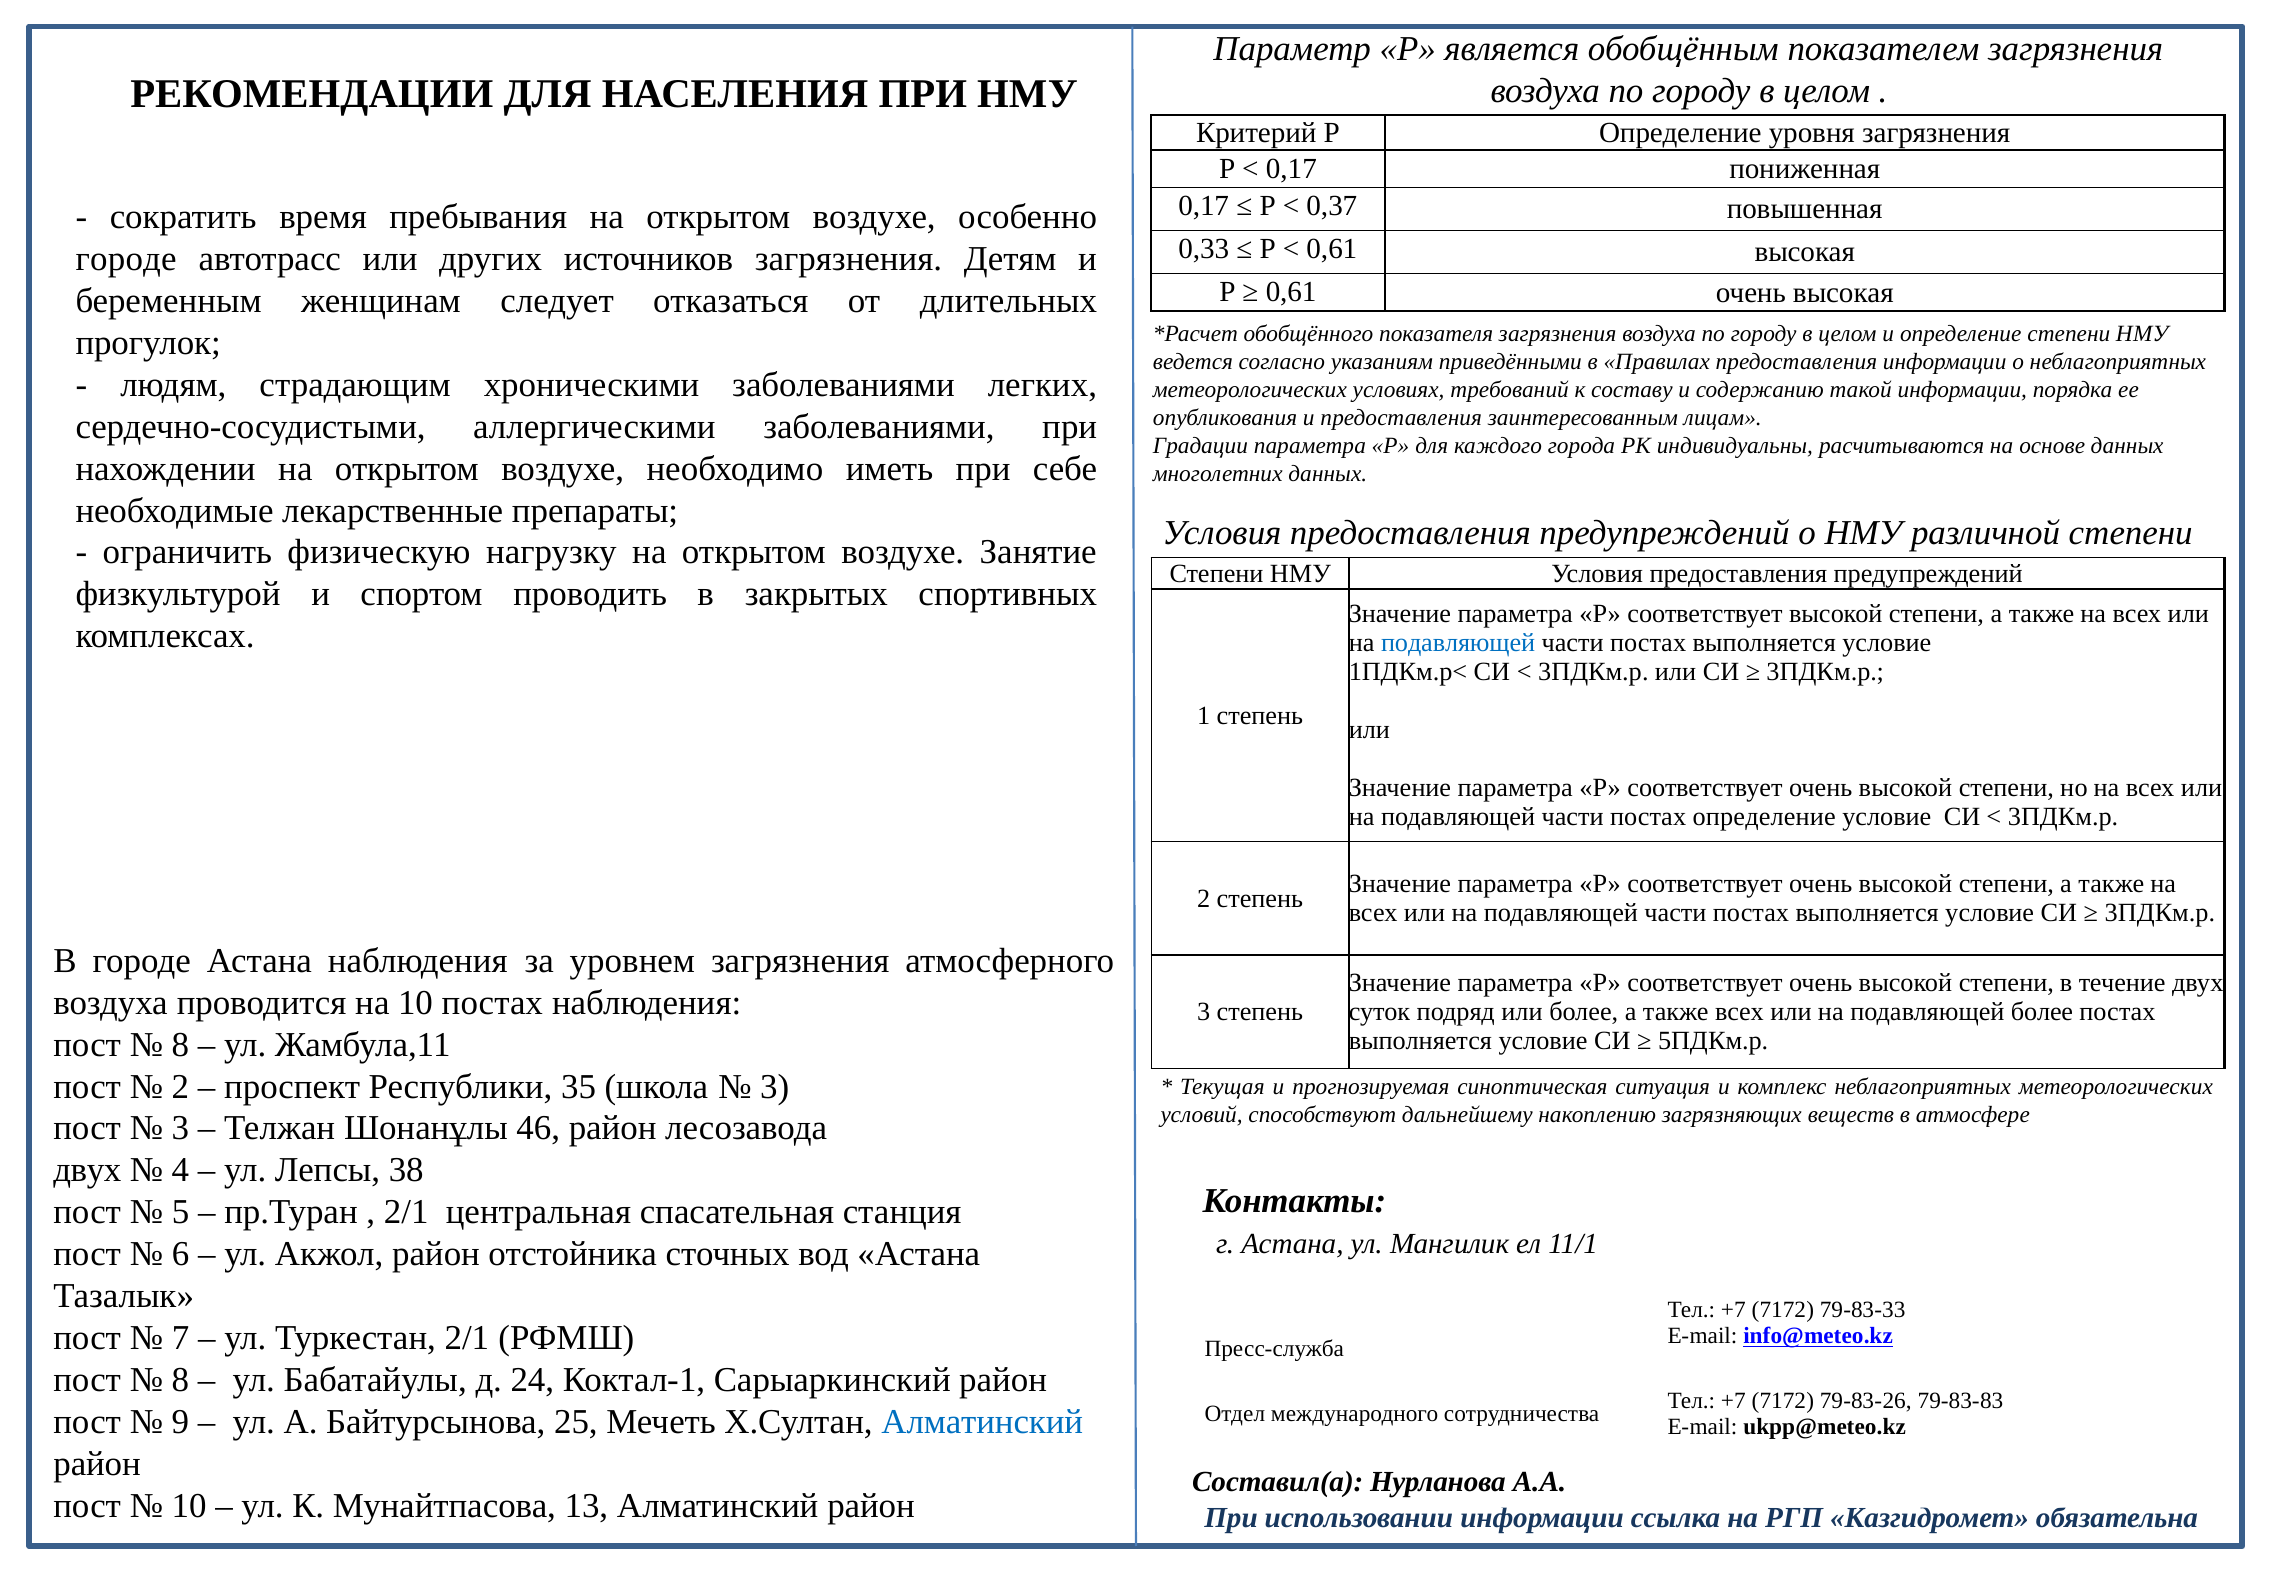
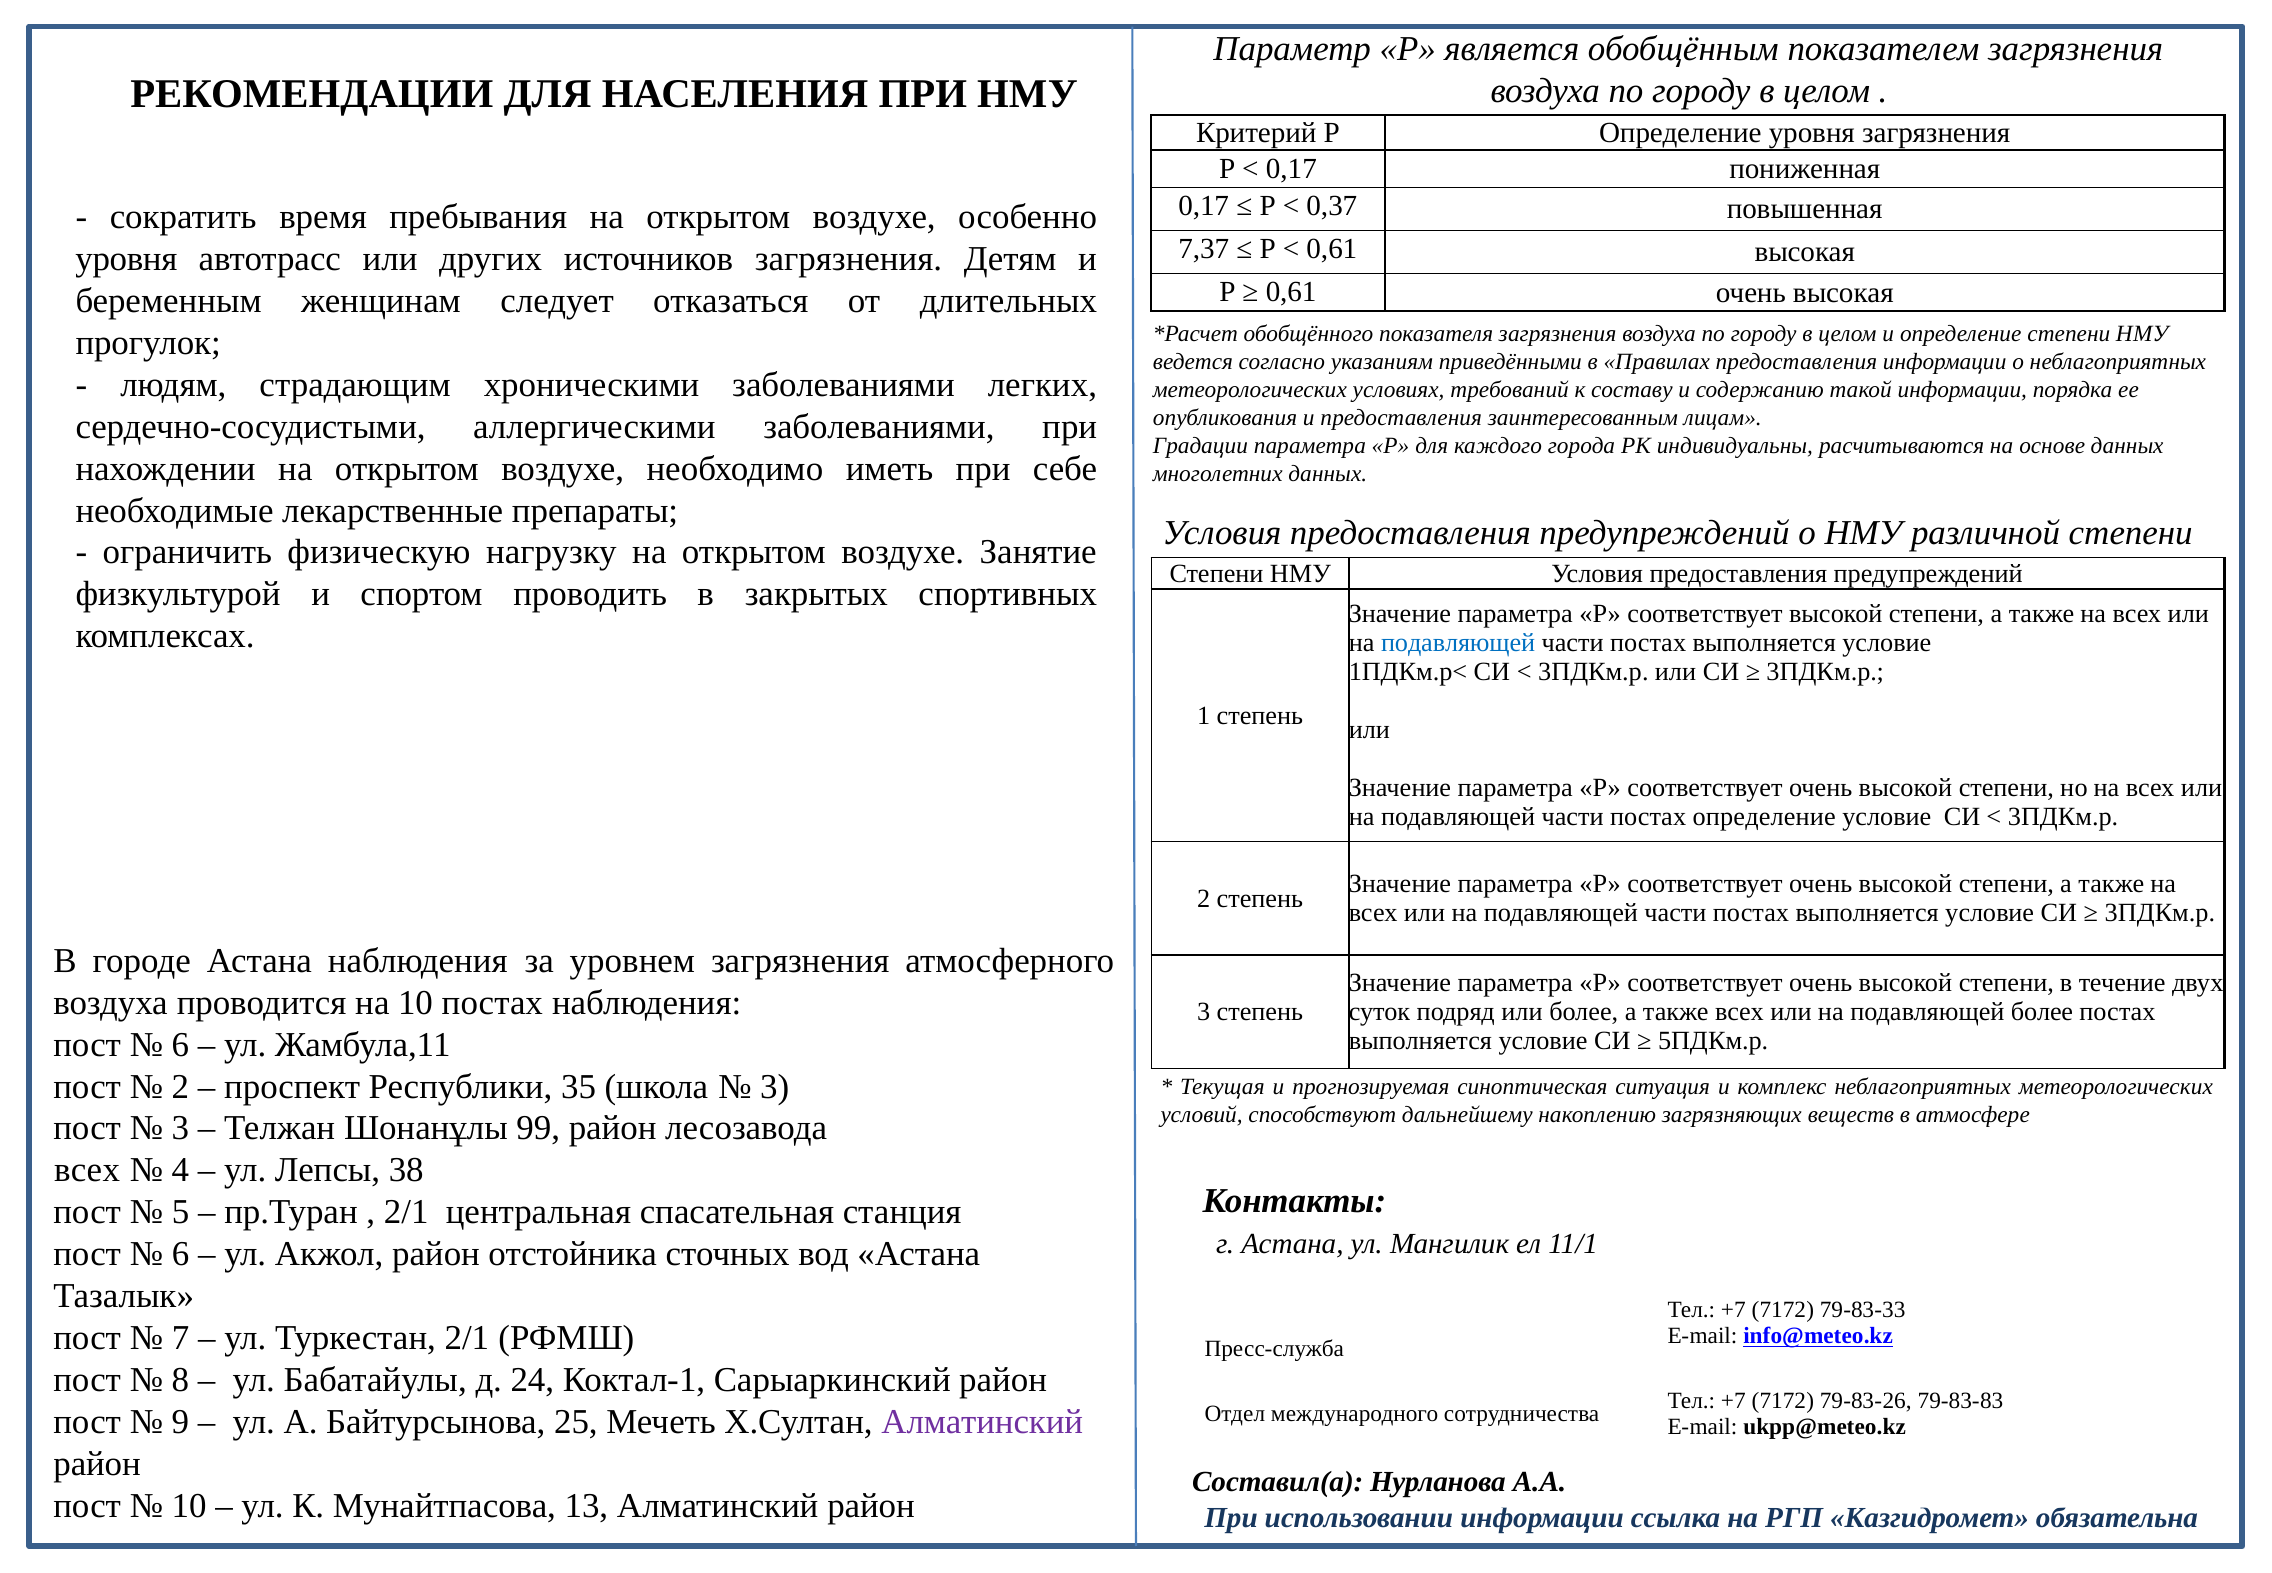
0,33: 0,33 -> 7,37
городе at (126, 259): городе -> уровня
8 at (180, 1045): 8 -> 6
46: 46 -> 99
двух at (87, 1170): двух -> всех
Алматинский at (982, 1422) colour: blue -> purple
